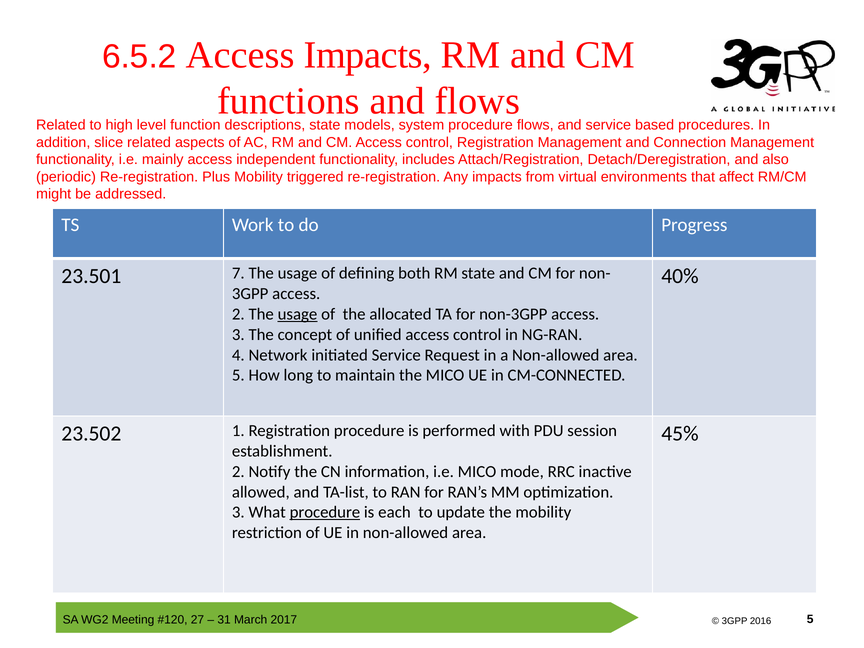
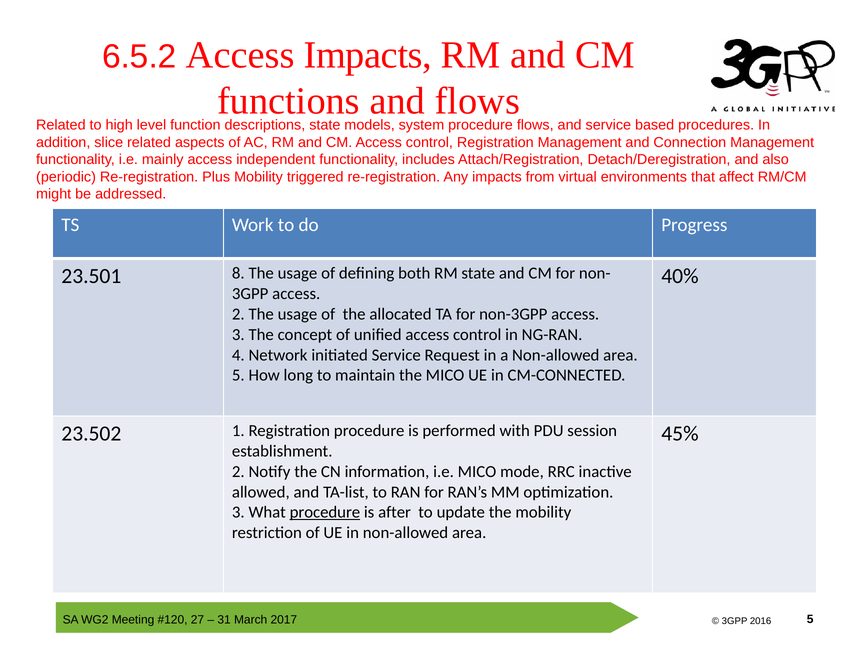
7: 7 -> 8
usage at (297, 314) underline: present -> none
each: each -> after
